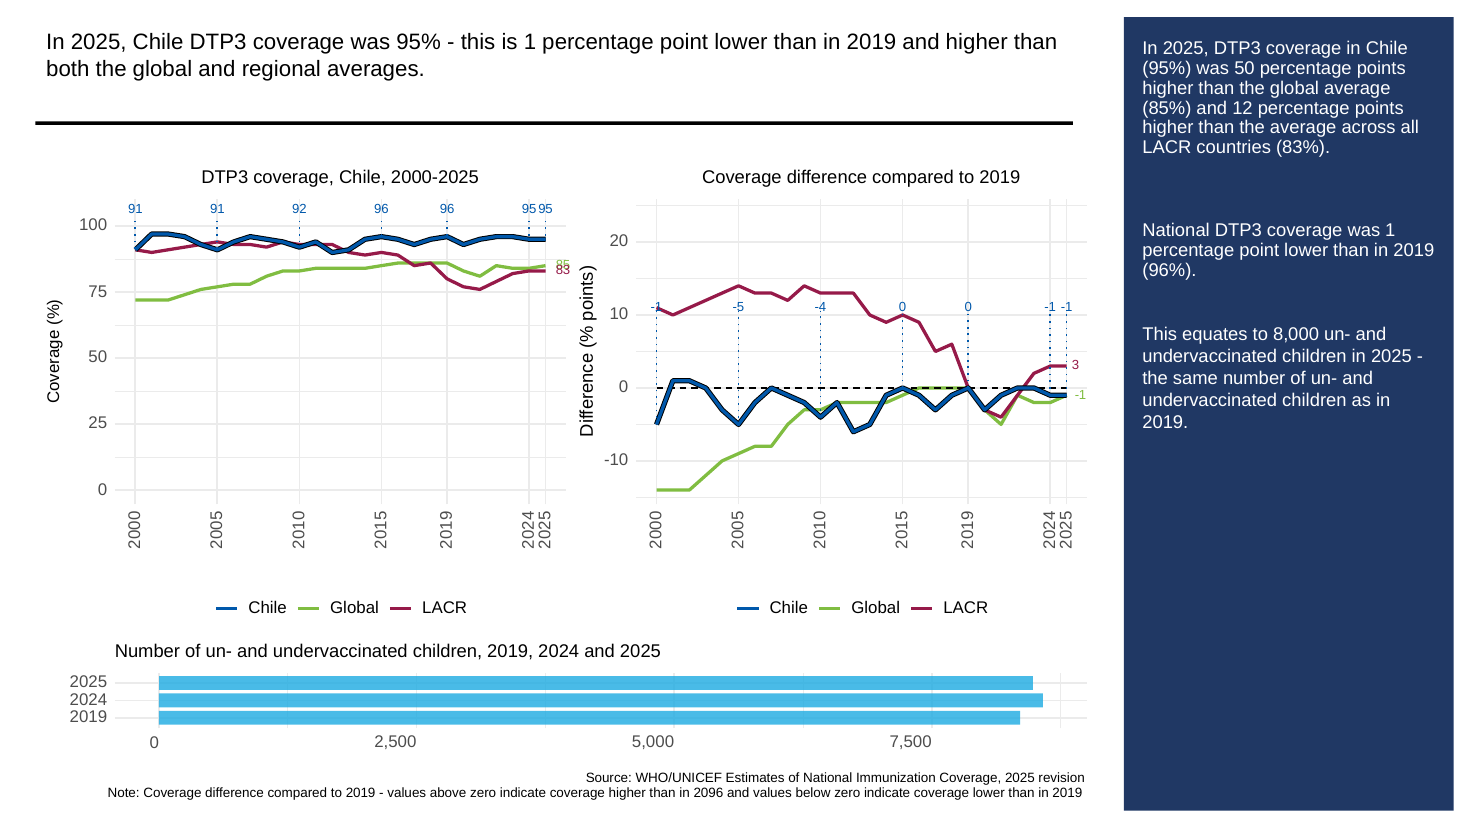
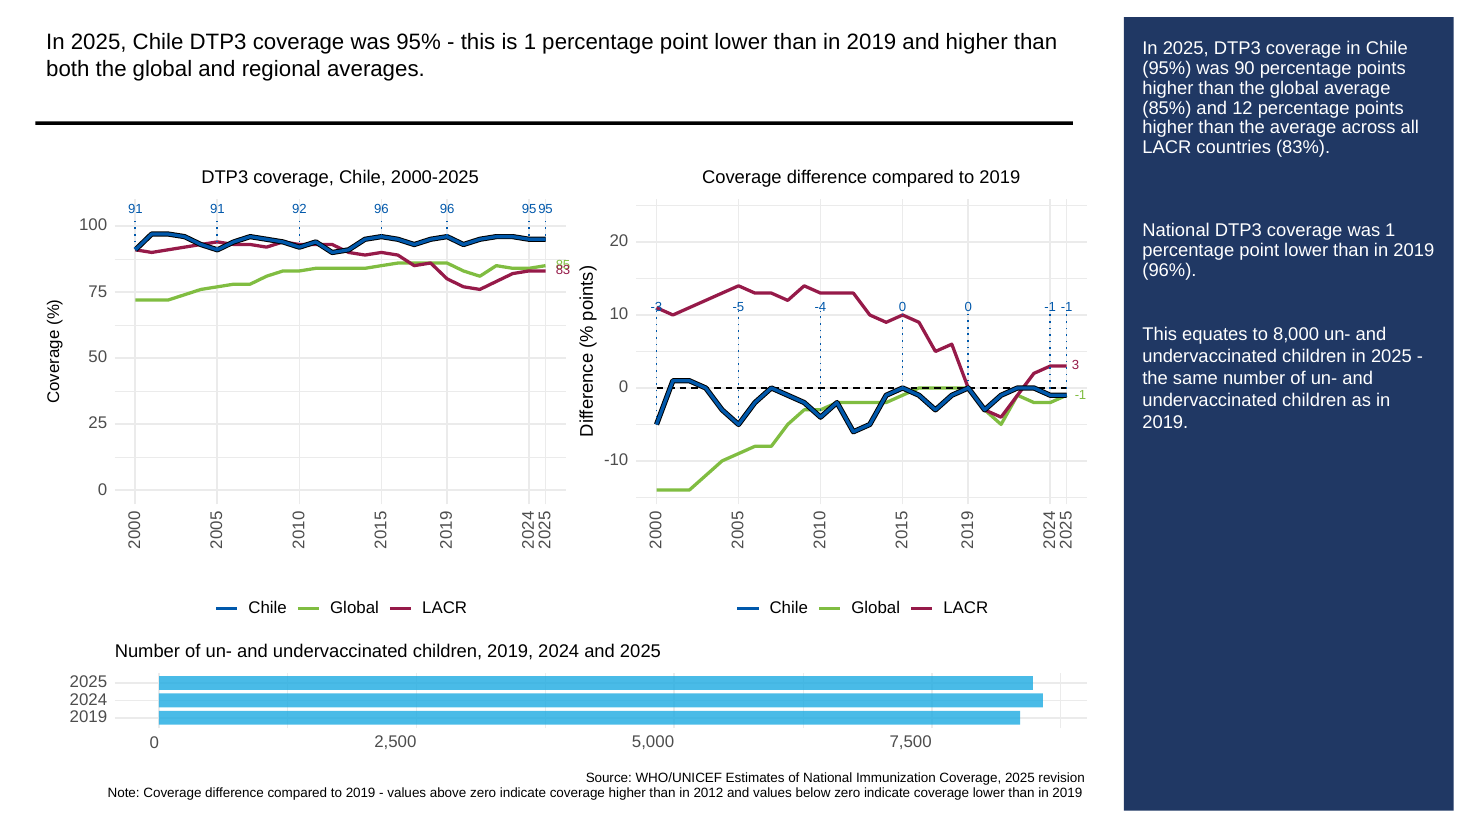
was 50: 50 -> 90
-1 at (656, 307): -1 -> -3
2096: 2096 -> 2012
